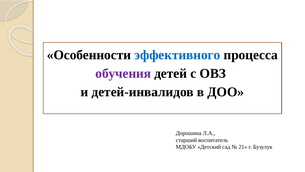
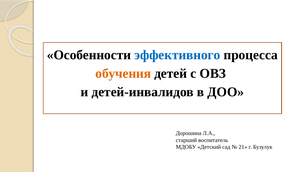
обучения colour: purple -> orange
